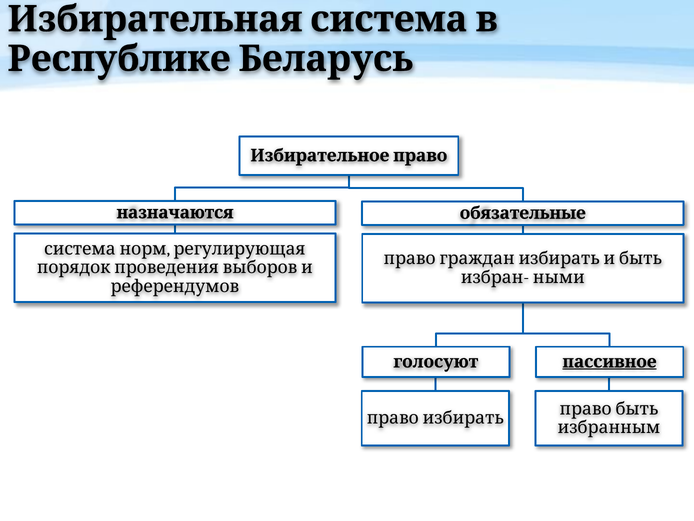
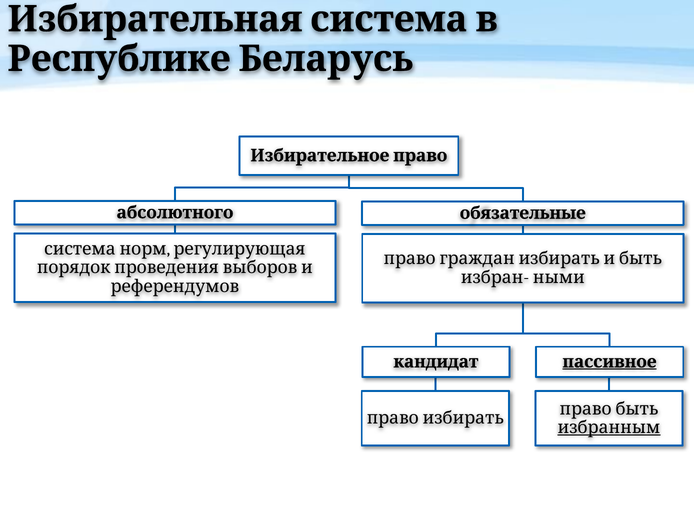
назначаются: назначаются -> абсолютного
голосуют: голосуют -> кандидат
избранным underline: none -> present
